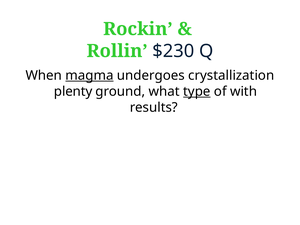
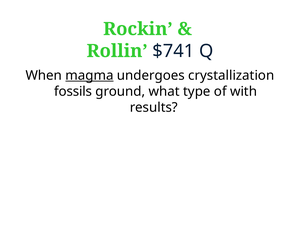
$230: $230 -> $741
plenty: plenty -> fossils
type underline: present -> none
